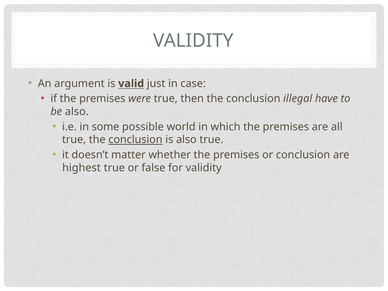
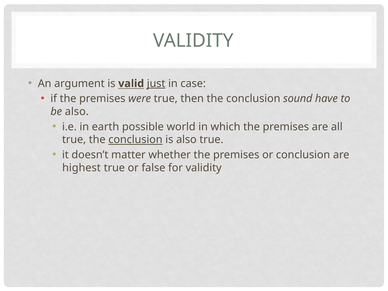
just underline: none -> present
illegal: illegal -> sound
some: some -> earth
